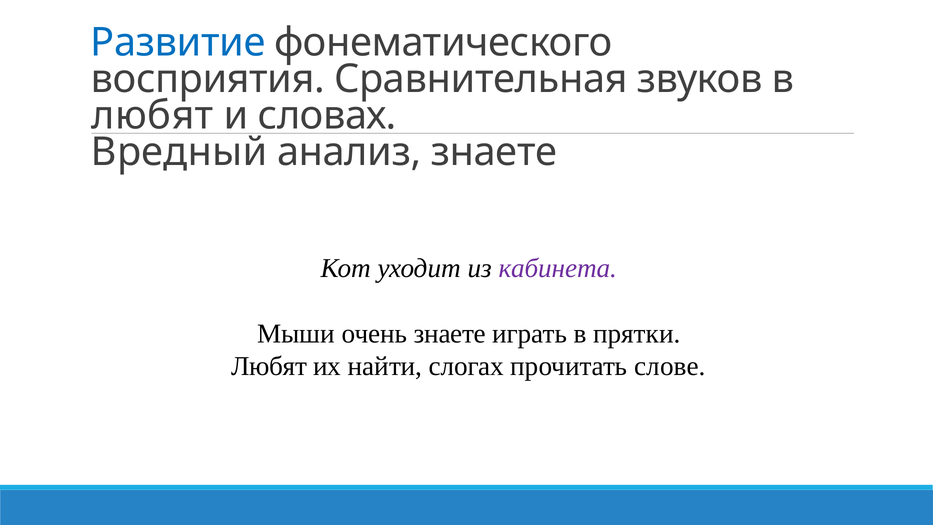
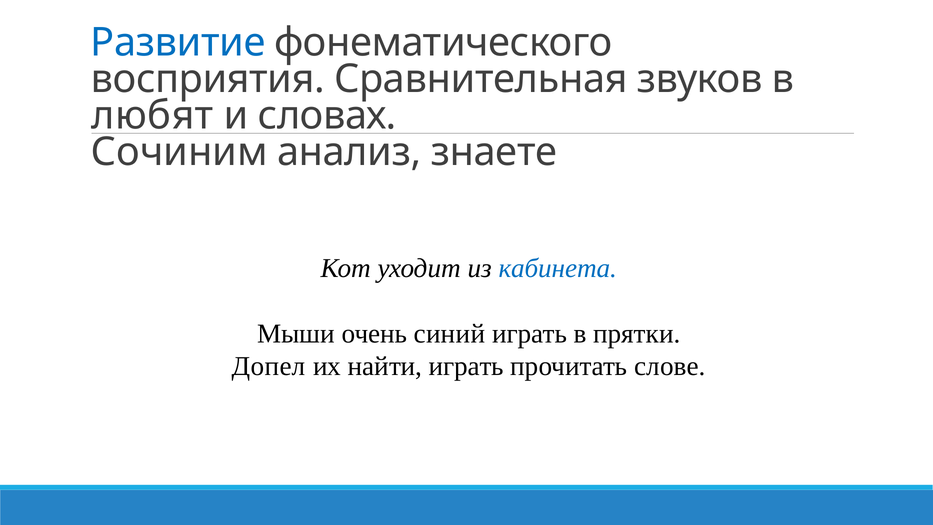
Вредный: Вредный -> Сочиним
кабинета colour: purple -> blue
очень знаете: знаете -> синий
Любят at (269, 366): Любят -> Допел
найти слогах: слогах -> играть
